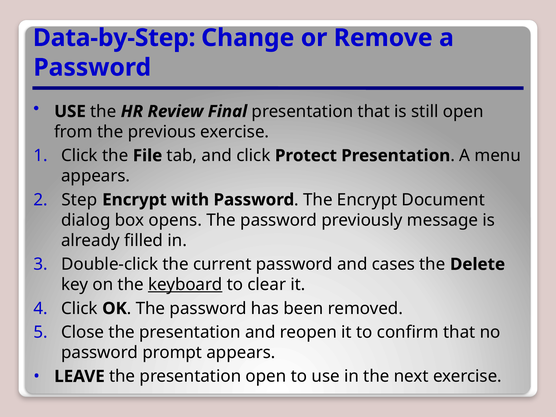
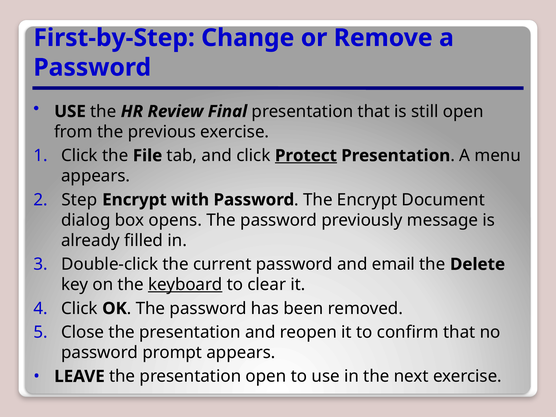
Data-by-Step: Data-by-Step -> First-by-Step
Protect underline: none -> present
cases: cases -> email
